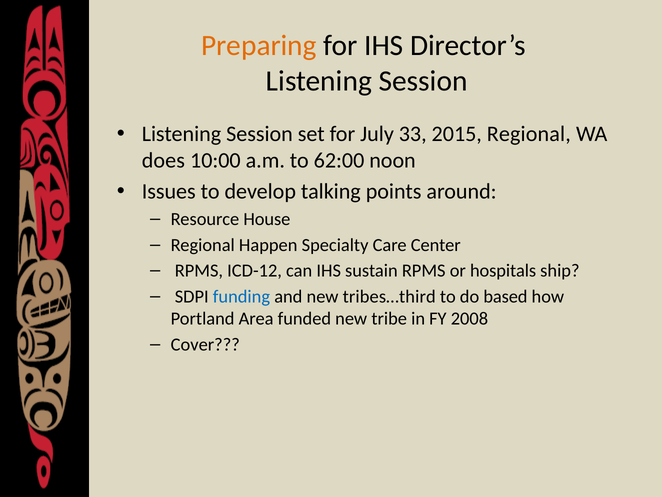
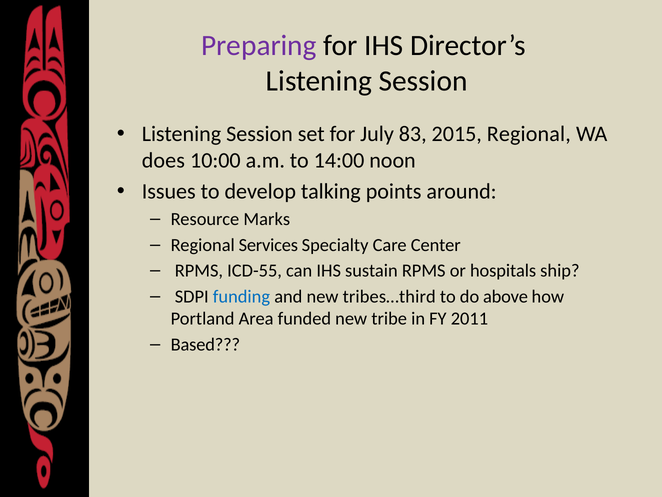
Preparing colour: orange -> purple
33: 33 -> 83
62:00: 62:00 -> 14:00
House: House -> Marks
Happen: Happen -> Services
ICD-12: ICD-12 -> ICD-55
based: based -> above
2008: 2008 -> 2011
Cover: Cover -> Based
